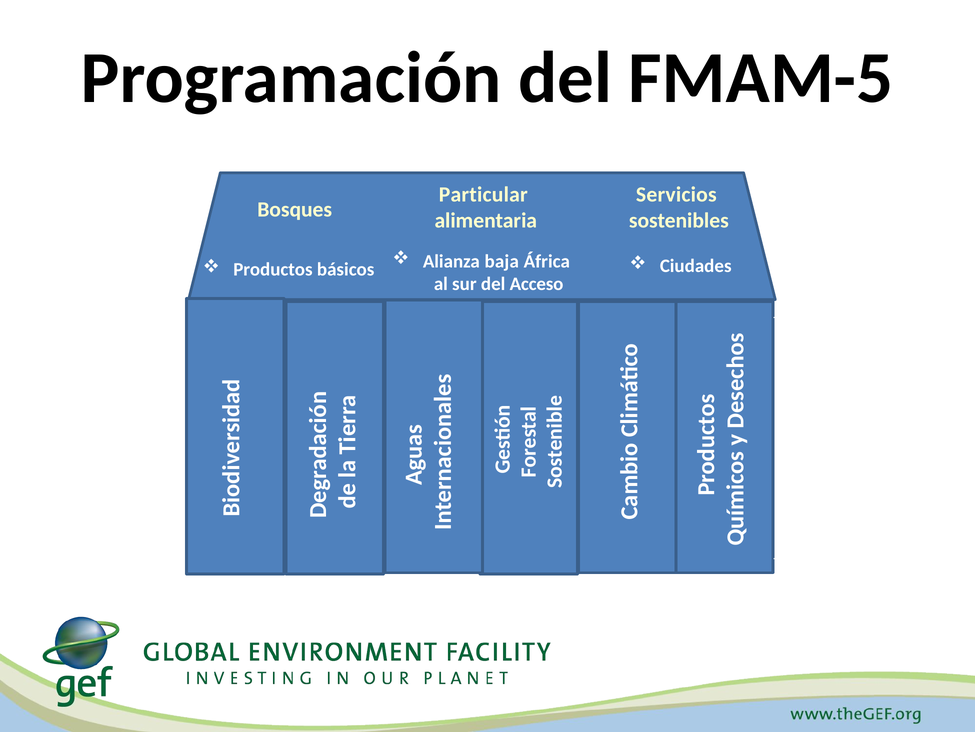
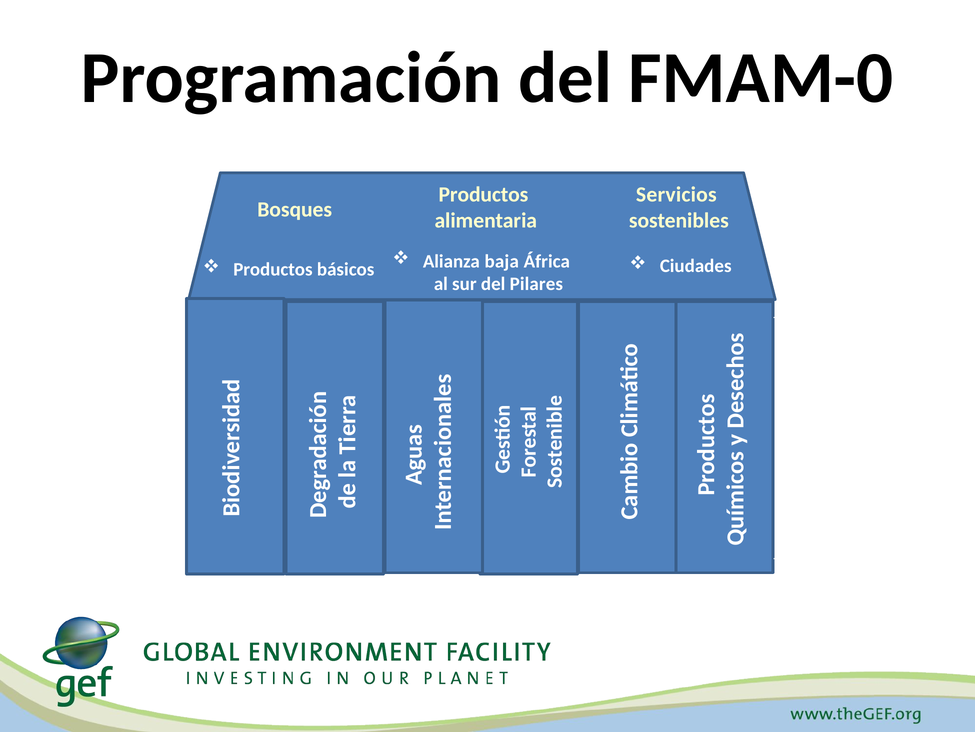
FMAM-5: FMAM-5 -> FMAM-0
Particular at (483, 194): Particular -> Productos
Acceso: Acceso -> Pilares
